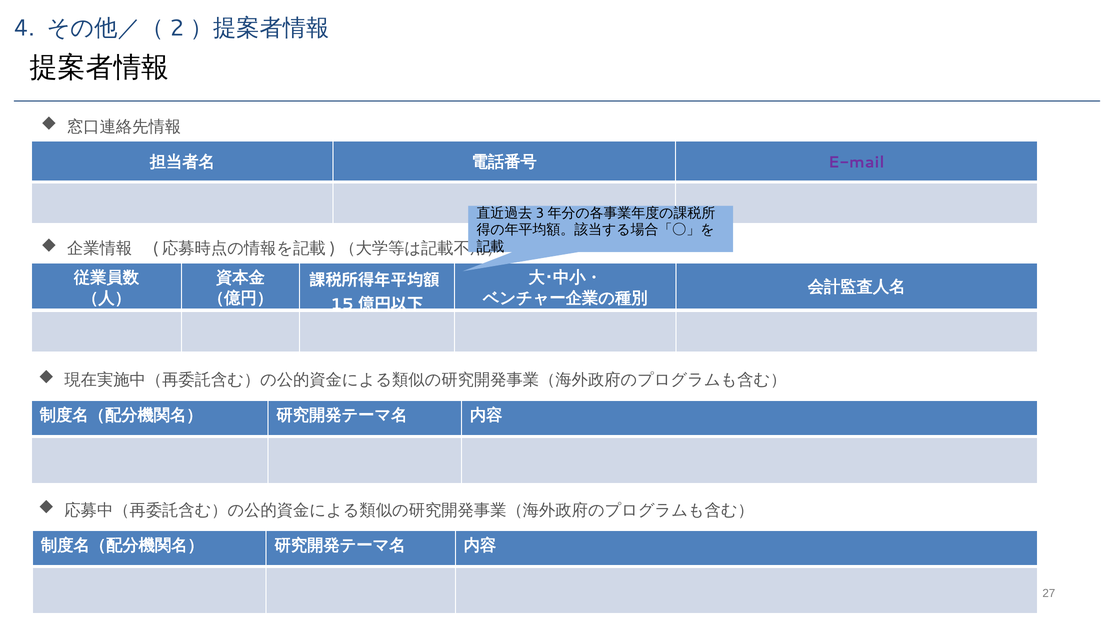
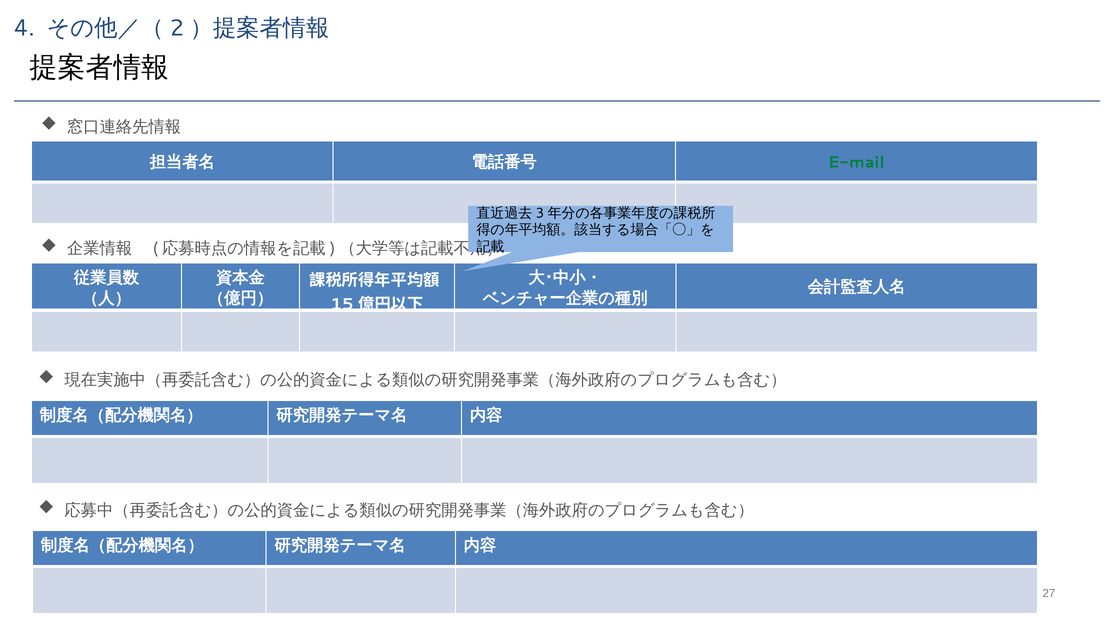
E-mail colour: purple -> green
